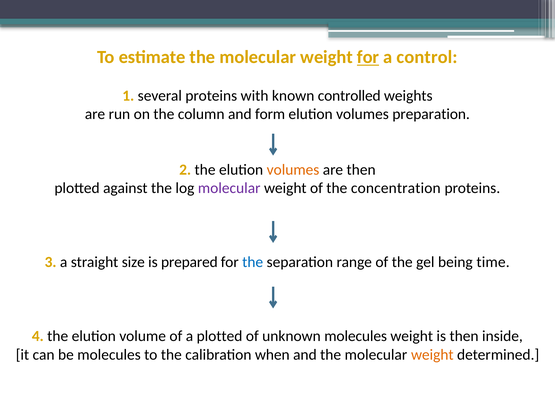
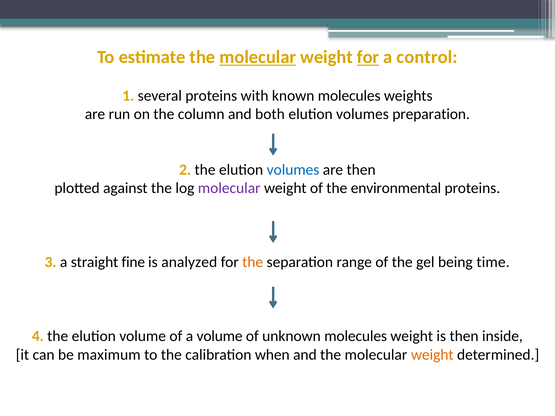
molecular at (258, 57) underline: none -> present
known controlled: controlled -> molecules
form: form -> both
volumes at (293, 170) colour: orange -> blue
concentration: concentration -> environmental
size: size -> fine
prepared: prepared -> analyzed
the at (253, 262) colour: blue -> orange
a plotted: plotted -> volume
be molecules: molecules -> maximum
